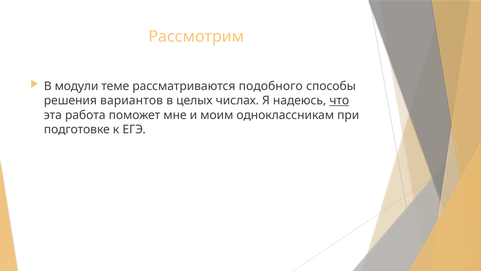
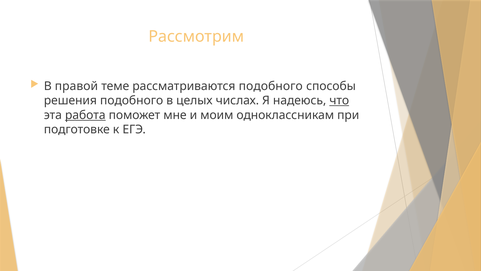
модули: модули -> правой
решения вариантов: вариантов -> подобного
работа underline: none -> present
